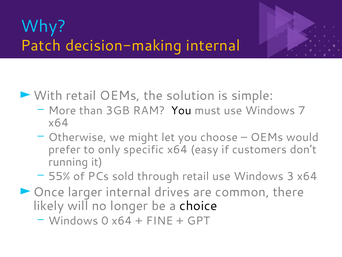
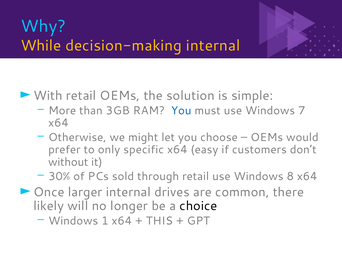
Patch: Patch -> While
You at (181, 110) colour: black -> blue
running: running -> without
55%: 55% -> 30%
3: 3 -> 8
0: 0 -> 1
FINE: FINE -> THIS
